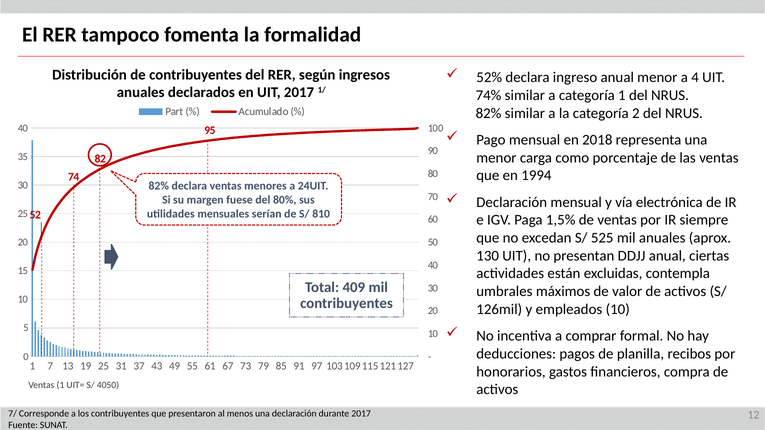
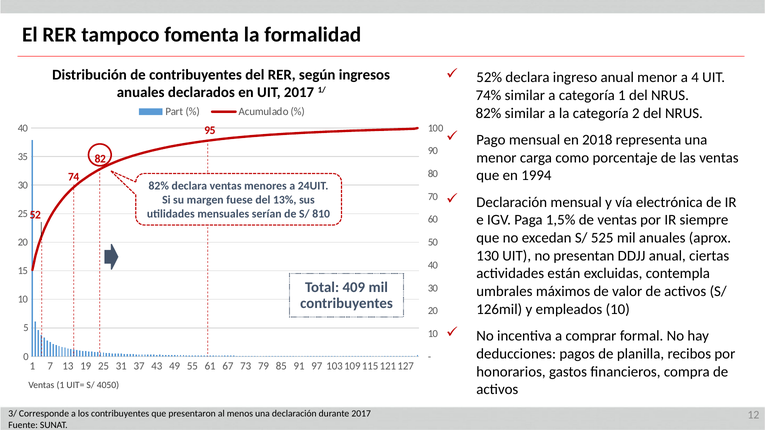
80%: 80% -> 13%
7/: 7/ -> 3/
